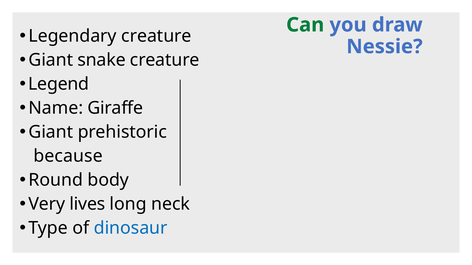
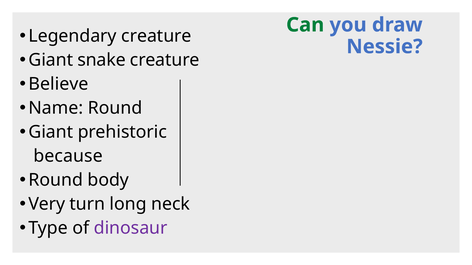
Legend: Legend -> Believe
Name Giraffe: Giraffe -> Round
lives: lives -> turn
dinosaur colour: blue -> purple
